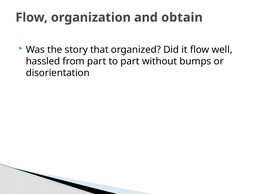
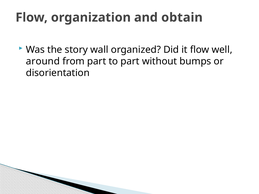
that: that -> wall
hassled: hassled -> around
